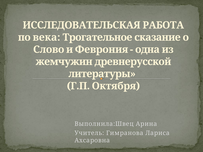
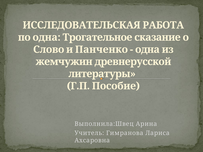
по века: века -> одна
Феврония: Феврония -> Панченко
Октября: Октября -> Пособие
